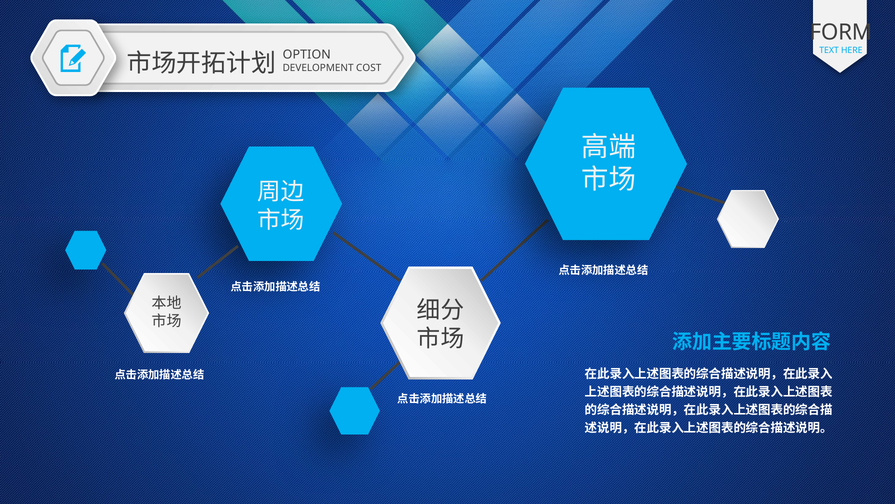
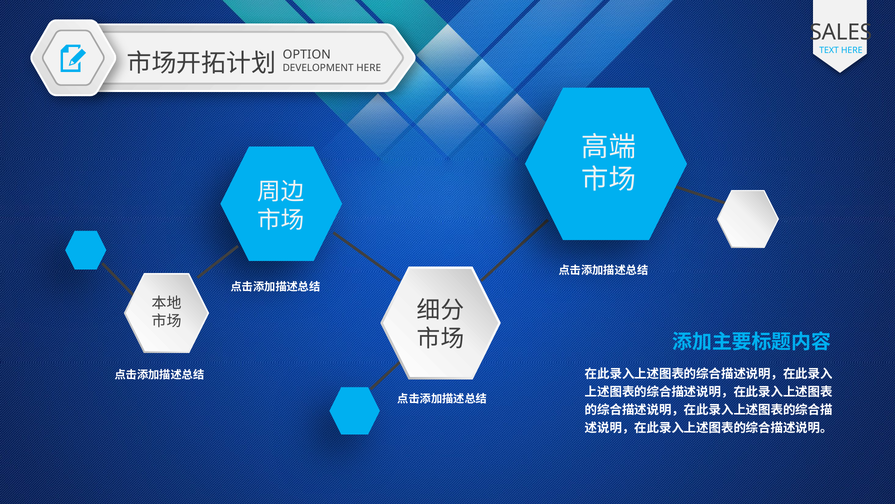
FORM: FORM -> SALES
DEVELOPMENT COST: COST -> HERE
